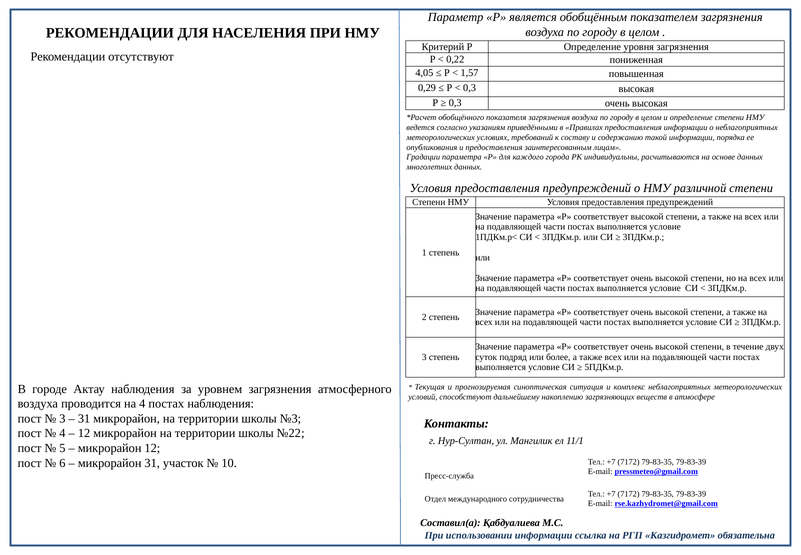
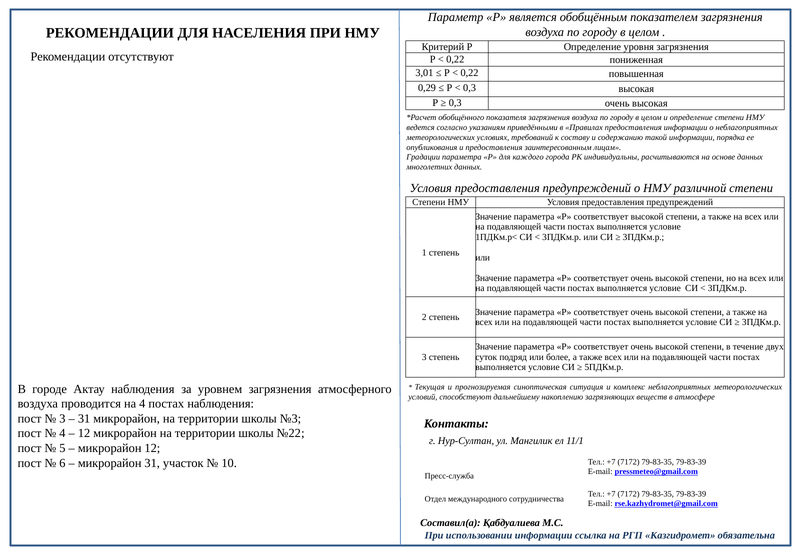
4,05: 4,05 -> 3,01
1,57 at (470, 73): 1,57 -> 0,22
